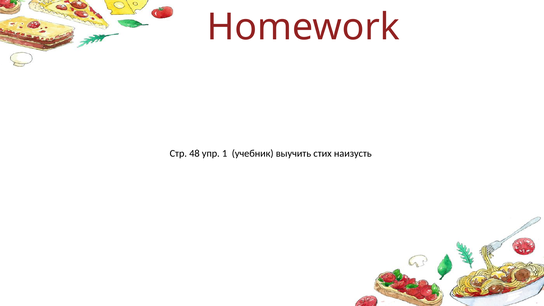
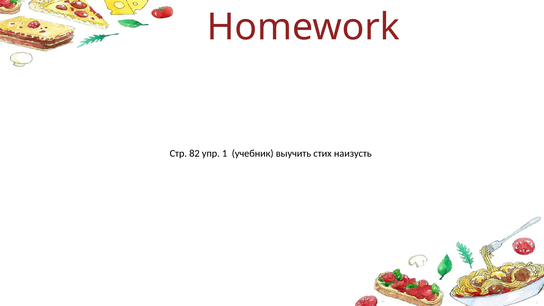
48: 48 -> 82
